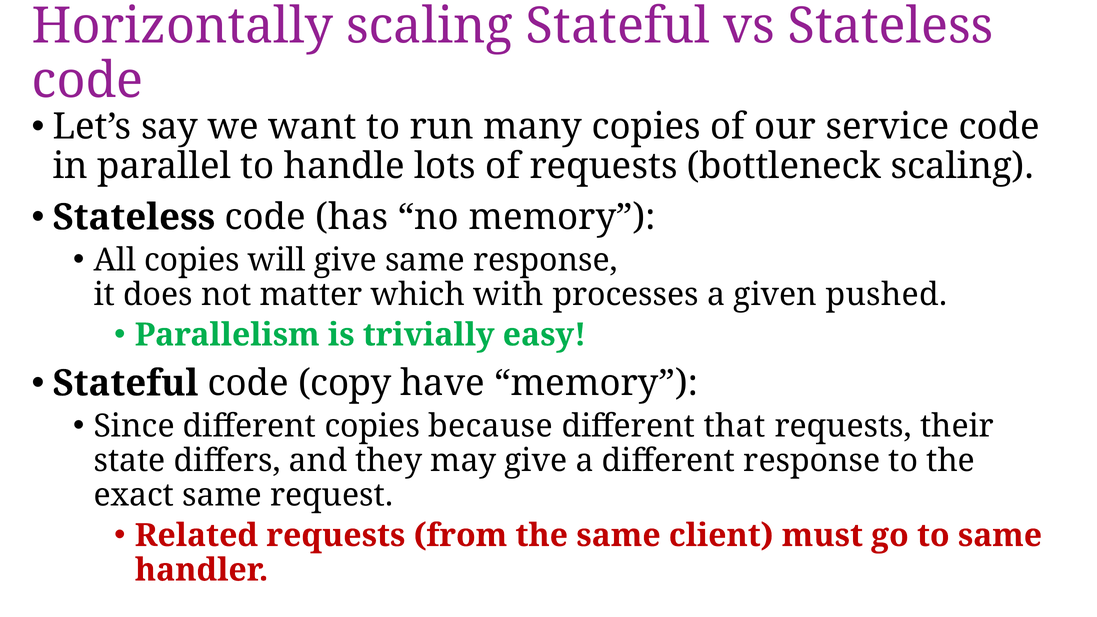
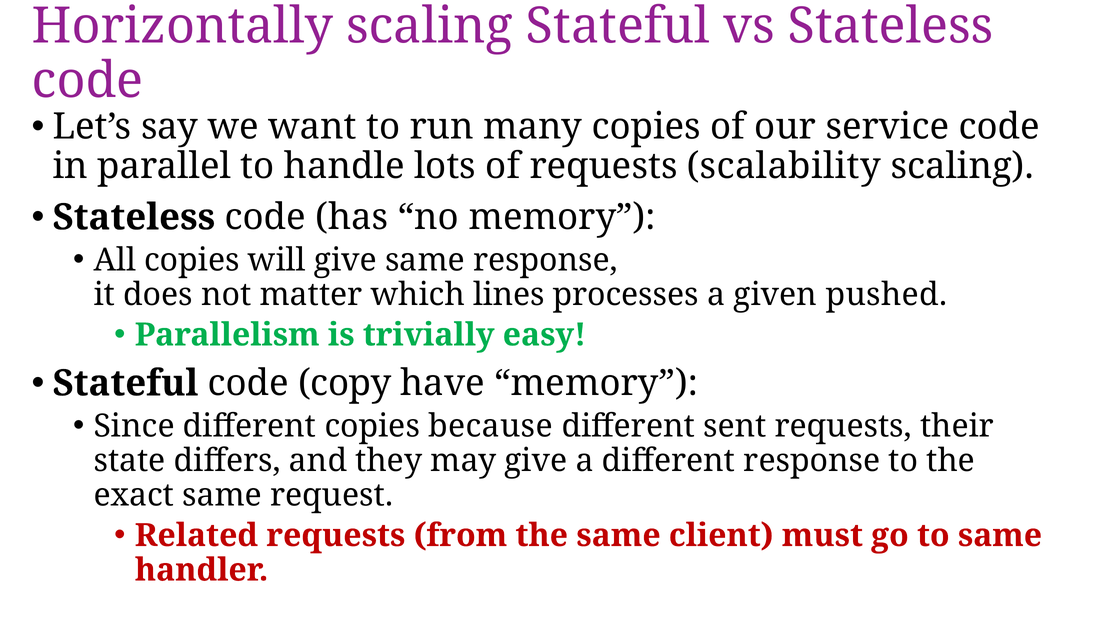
bottleneck: bottleneck -> scalability
with: with -> lines
that: that -> sent
